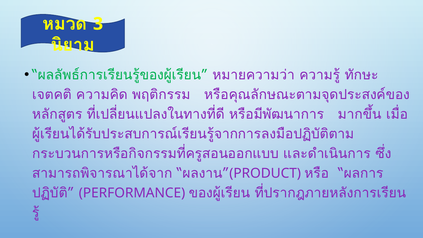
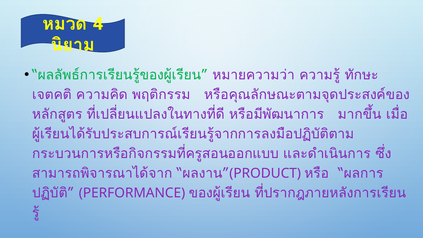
3: 3 -> 4
